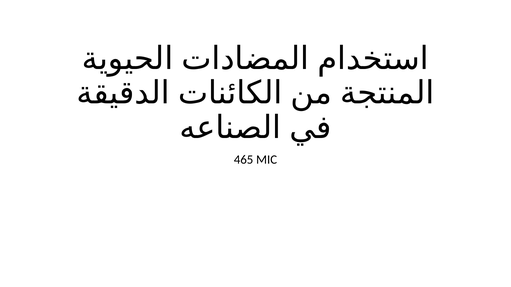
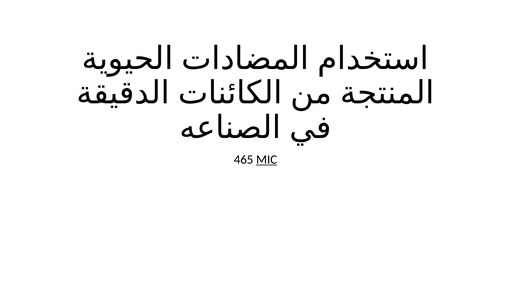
MIC underline: none -> present
